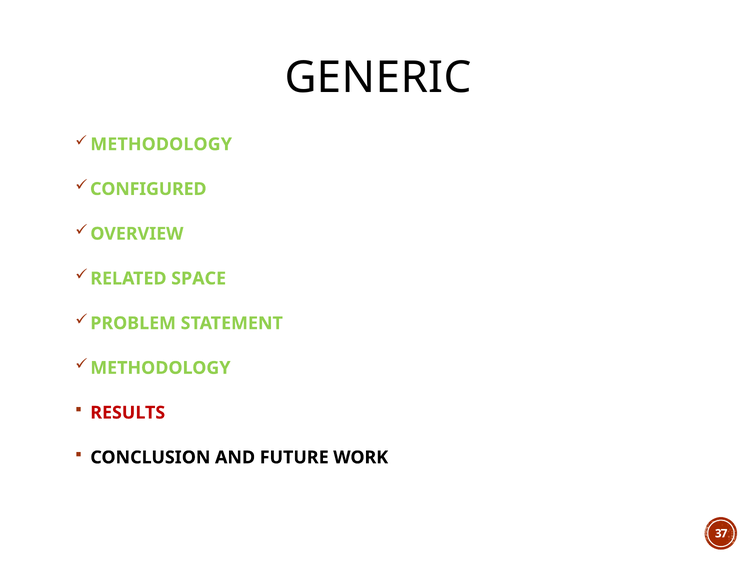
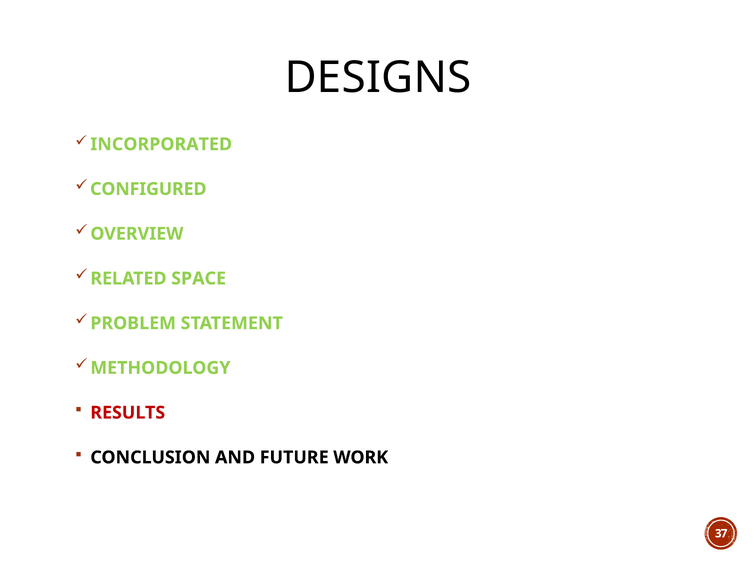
GENERIC: GENERIC -> DESIGNS
METHODOLOGY at (161, 144): METHODOLOGY -> INCORPORATED
